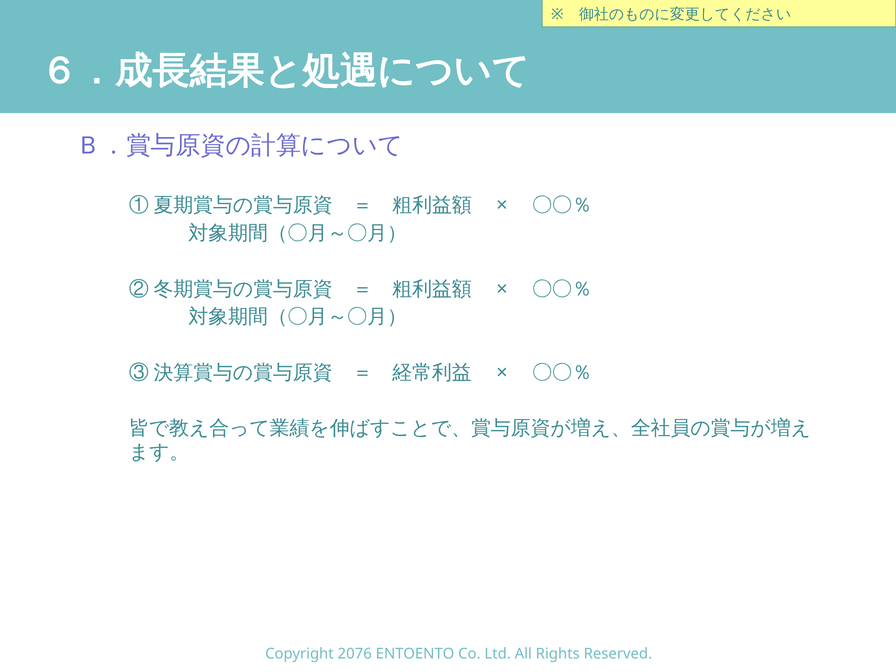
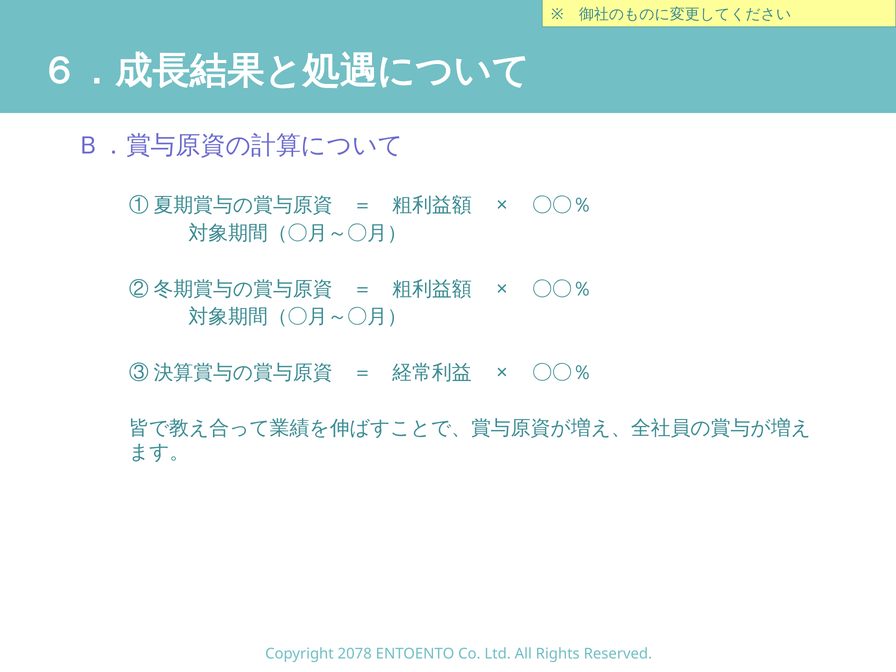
2076: 2076 -> 2078
